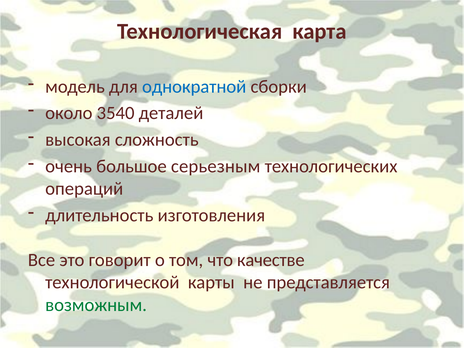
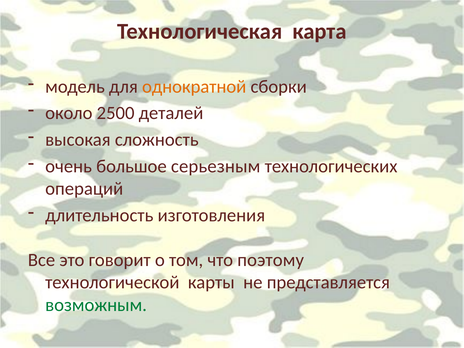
однократной colour: blue -> orange
3540: 3540 -> 2500
качестве: качестве -> поэтому
